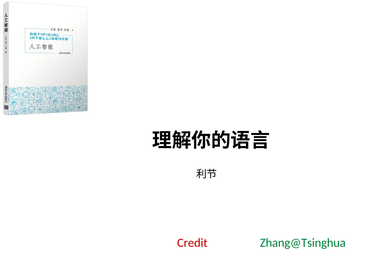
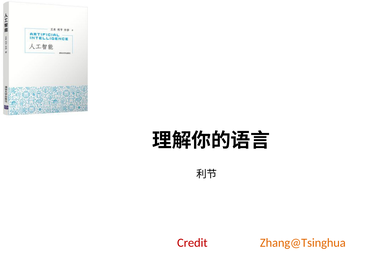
Zhang@Tsinghua colour: green -> orange
